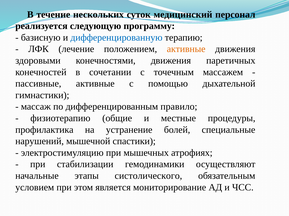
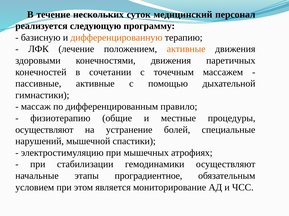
дифференцированную colour: blue -> orange
профилактика at (44, 130): профилактика -> осуществляют
систолического: систолического -> проградиентное
